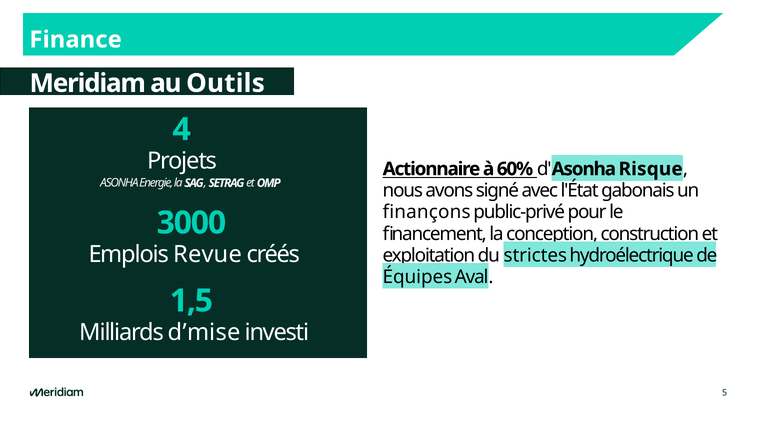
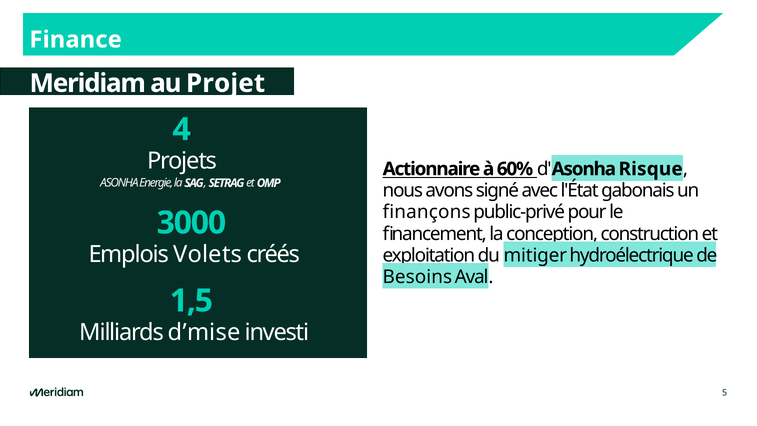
Outils: Outils -> Projet
Revue: Revue -> Volets
strictes: strictes -> mitiger
Équipes: Équipes -> Besoins
